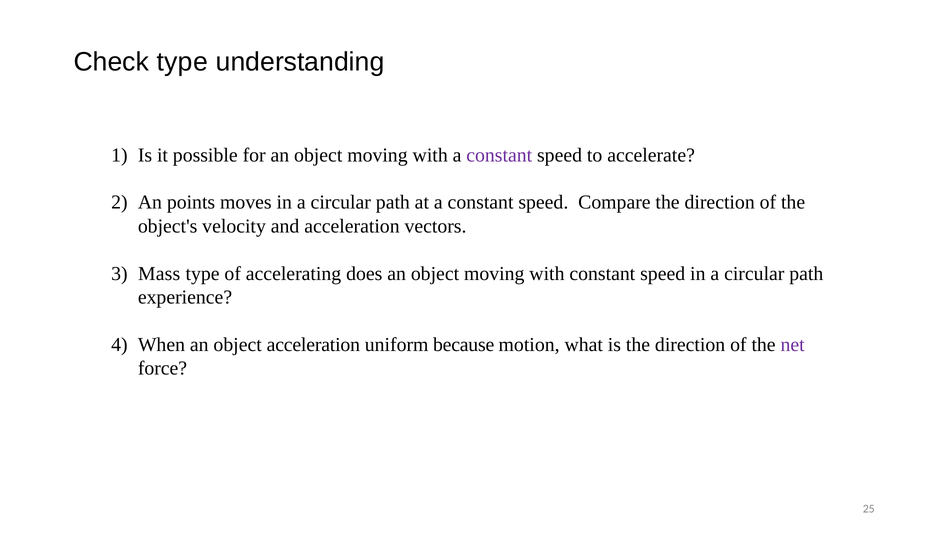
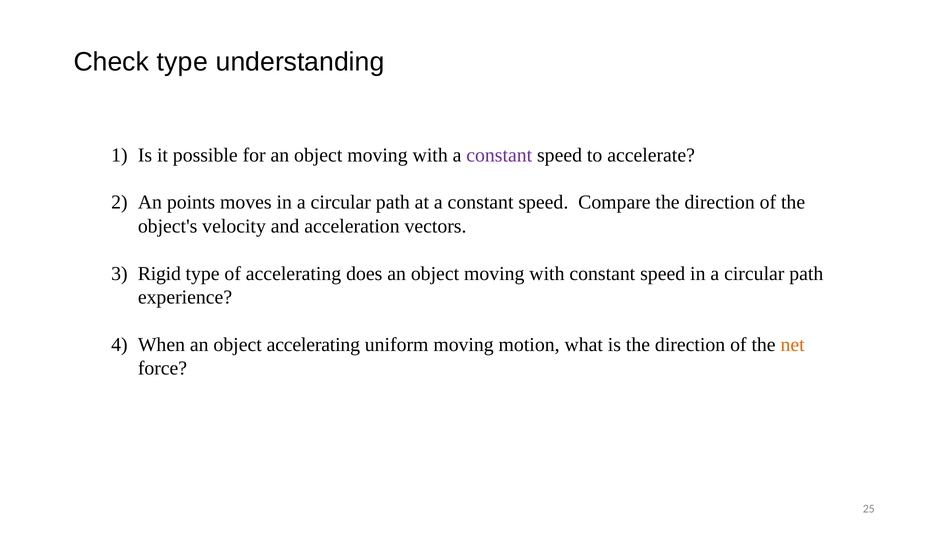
Mass: Mass -> Rigid
object acceleration: acceleration -> accelerating
uniform because: because -> moving
net colour: purple -> orange
